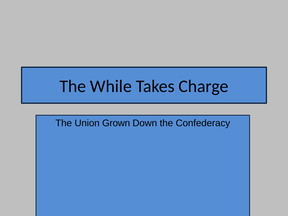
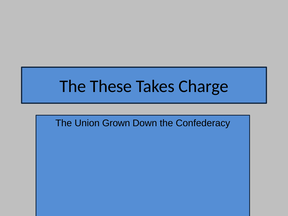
While: While -> These
